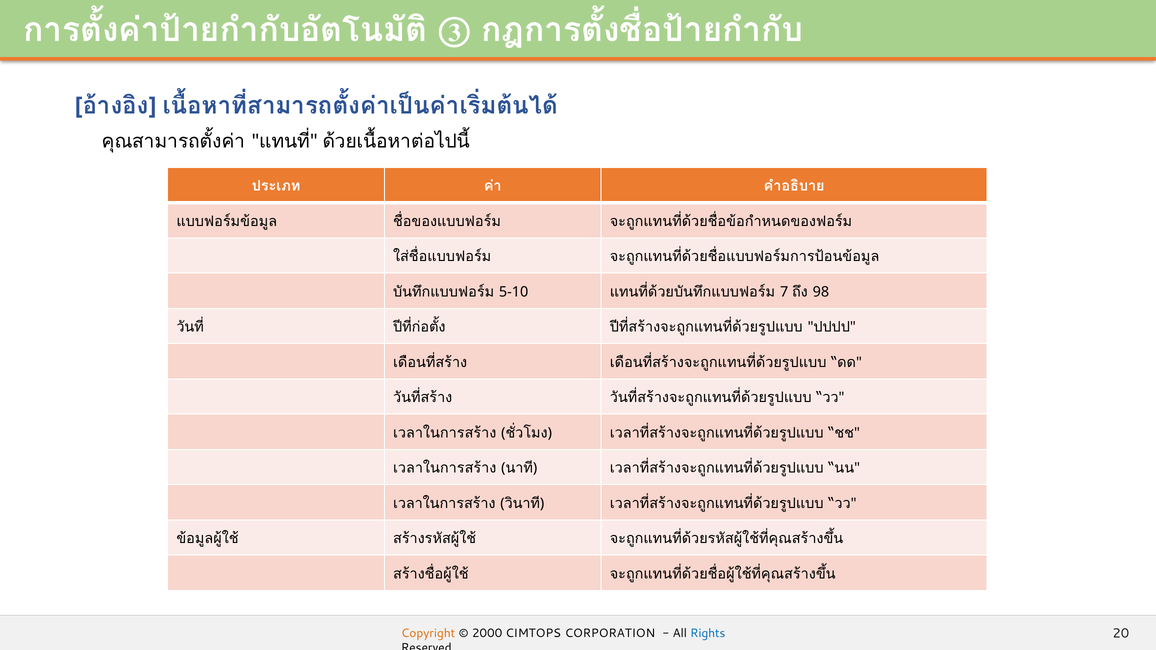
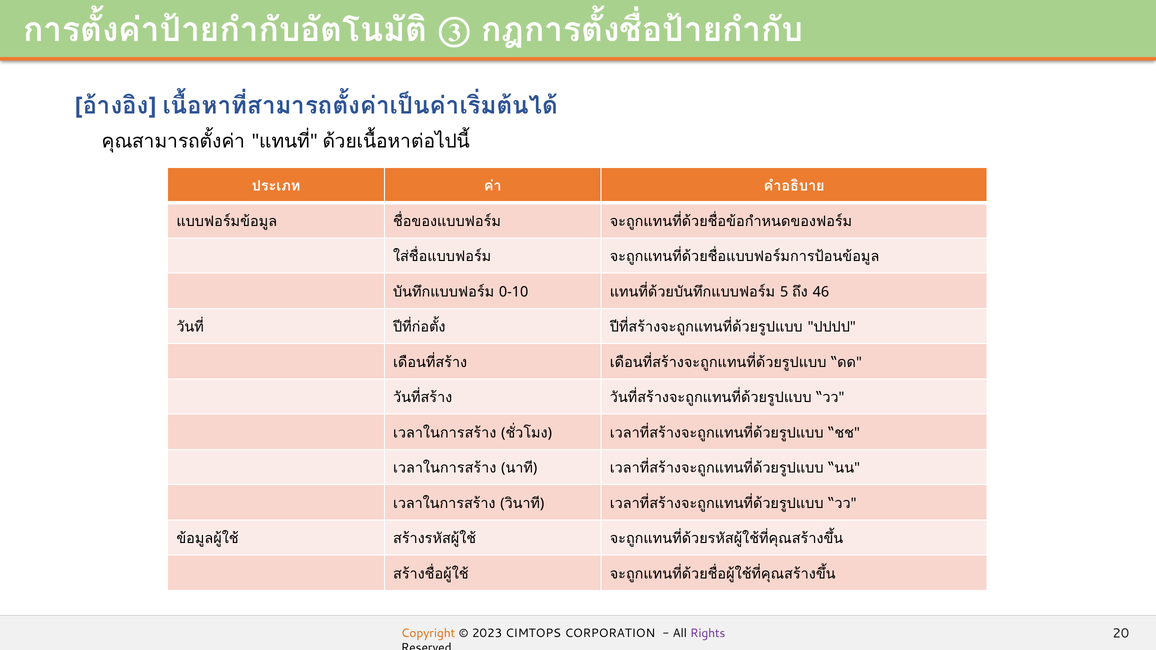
5-10: 5-10 -> 0-10
7: 7 -> 5
98: 98 -> 46
2000: 2000 -> 2023
Rights colour: blue -> purple
